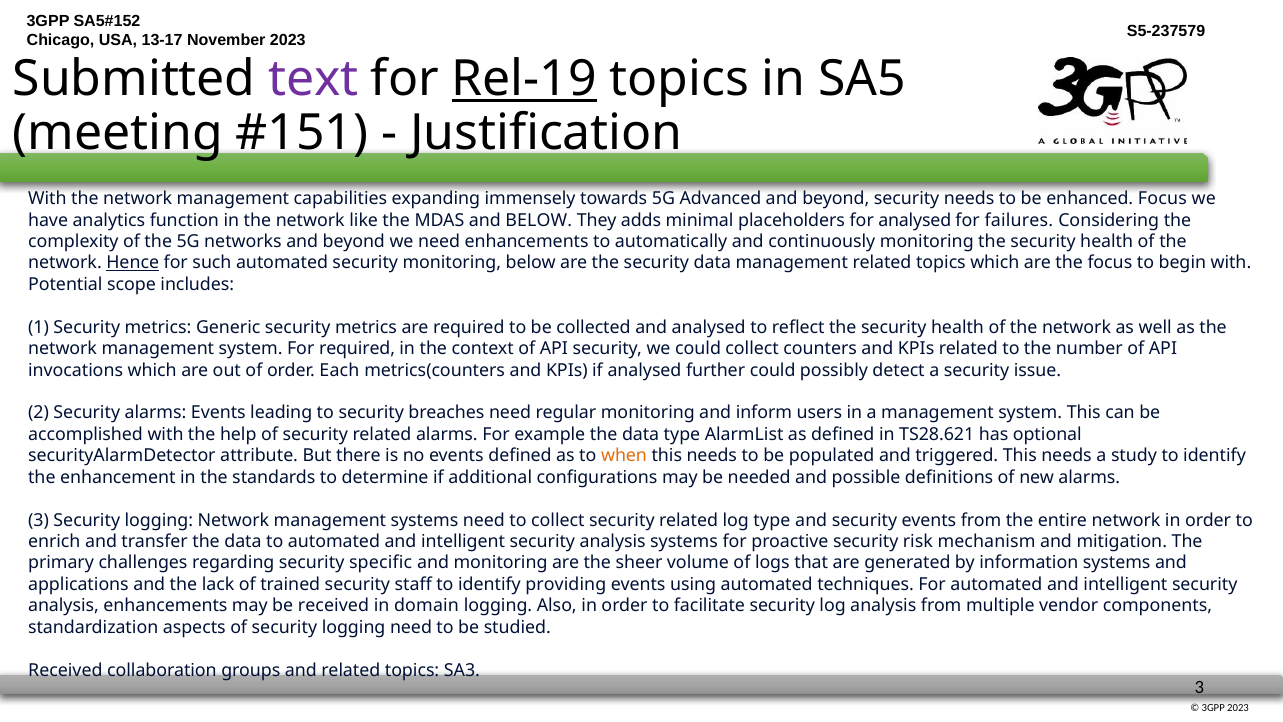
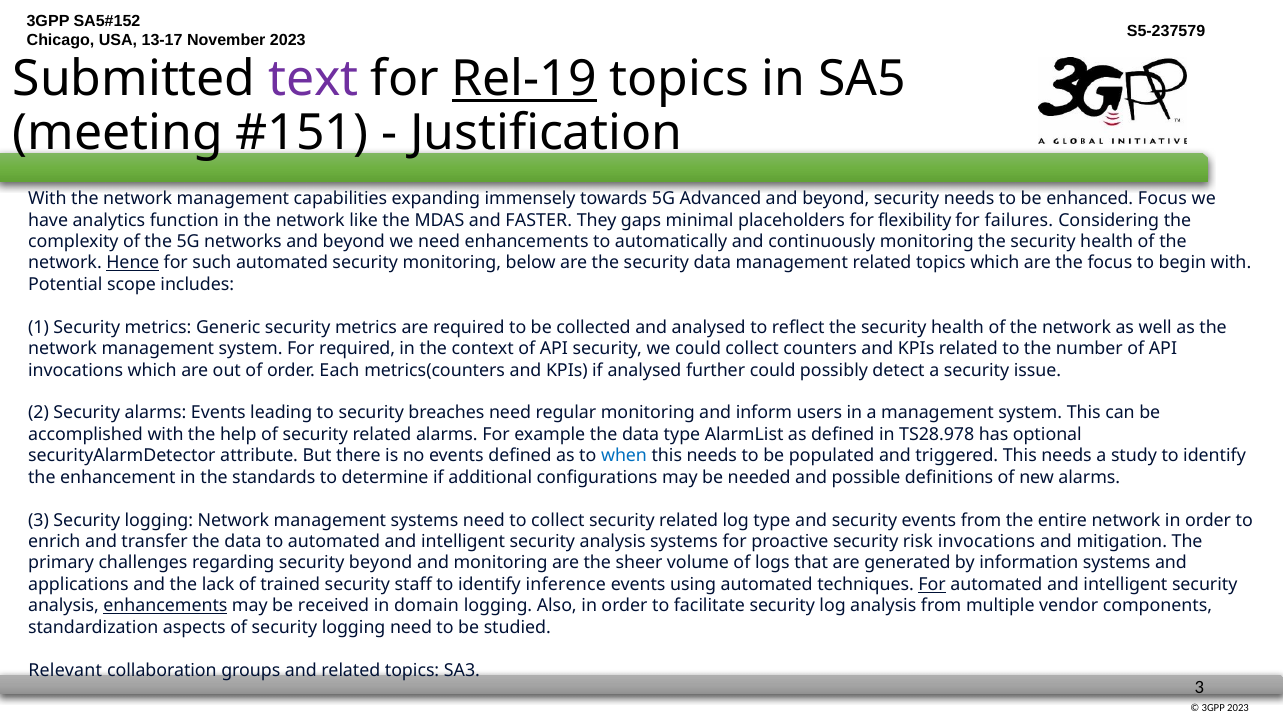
and BELOW: BELOW -> FASTER
adds: adds -> gaps
for analysed: analysed -> flexibility
TS28.621: TS28.621 -> TS28.978
when colour: orange -> blue
risk mechanism: mechanism -> invocations
security specific: specific -> beyond
providing: providing -> inference
For at (932, 584) underline: none -> present
enhancements at (165, 606) underline: none -> present
Received at (65, 670): Received -> Relevant
